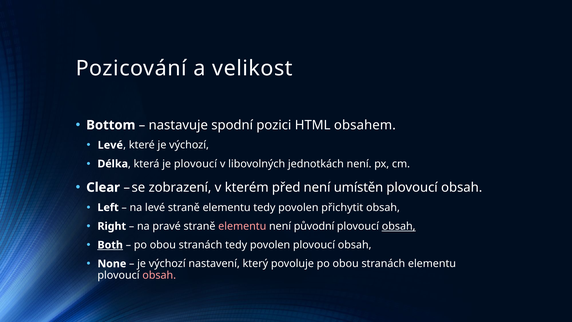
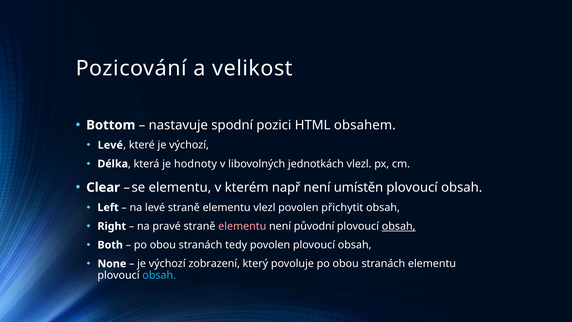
je plovoucí: plovoucí -> hodnoty
jednotkách není: není -> vlezl
se zobrazení: zobrazení -> elementu
před: před -> např
elementu tedy: tedy -> vlezl
Both underline: present -> none
nastavení: nastavení -> zobrazení
obsah at (159, 275) colour: pink -> light blue
